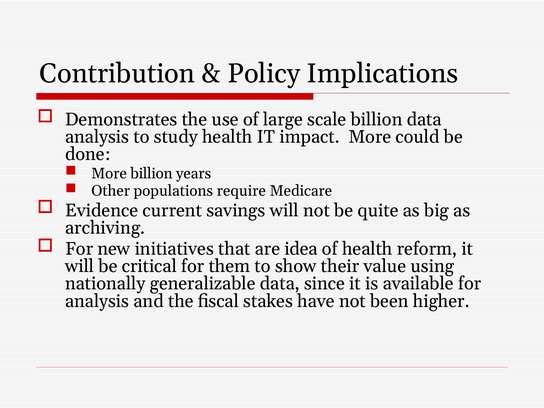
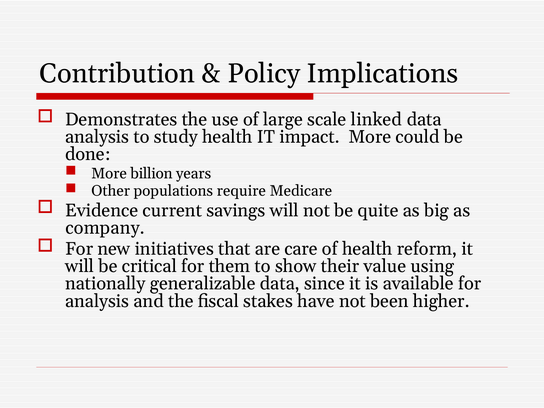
scale billion: billion -> linked
archiving: archiving -> company
idea: idea -> care
